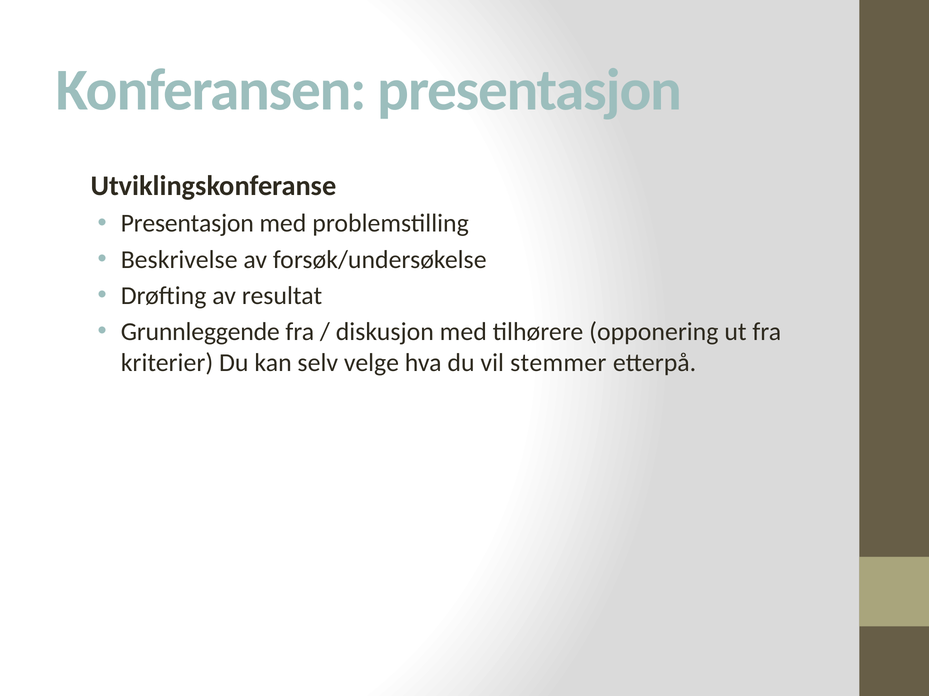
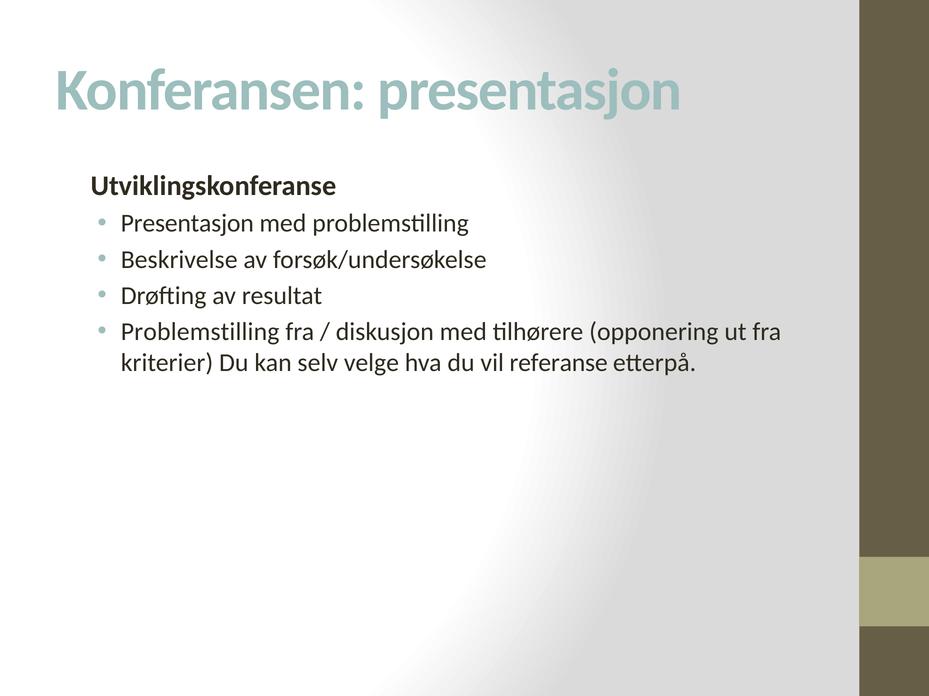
Grunnleggende at (200, 332): Grunnleggende -> Problemstilling
stemmer: stemmer -> referanse
